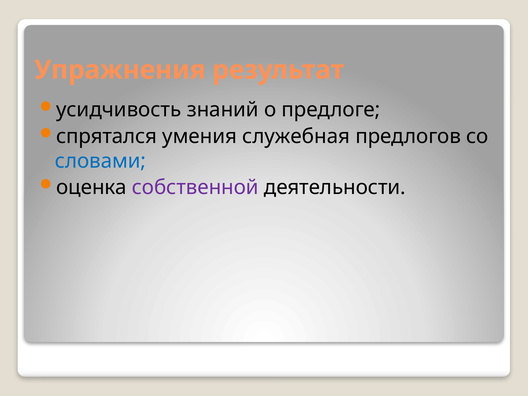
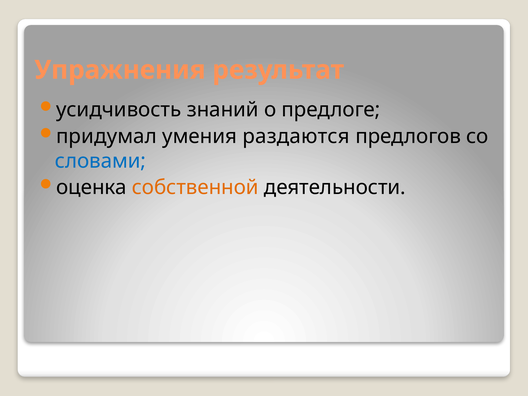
спрятался: спрятался -> придумал
служебная: служебная -> раздаются
собственной colour: purple -> orange
